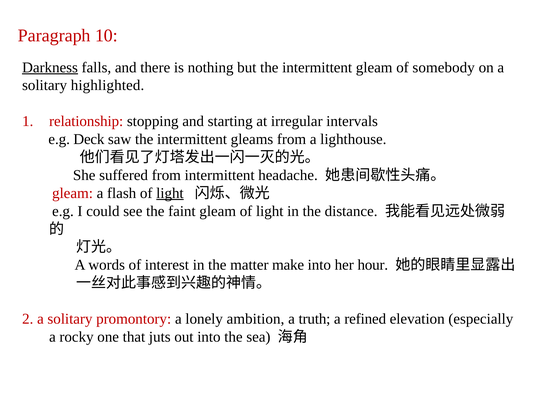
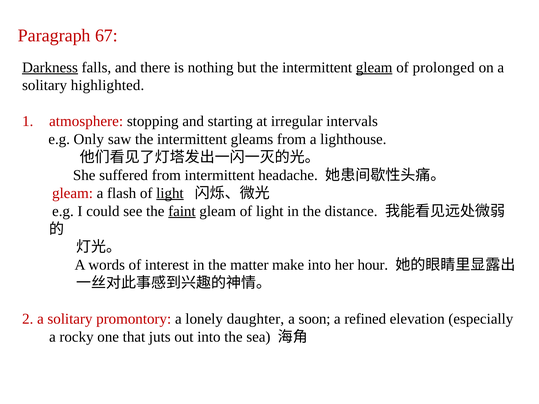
10: 10 -> 67
gleam at (374, 67) underline: none -> present
somebody: somebody -> prolonged
relationship: relationship -> atmosphere
Deck: Deck -> Only
faint underline: none -> present
ambition: ambition -> daughter
truth: truth -> soon
